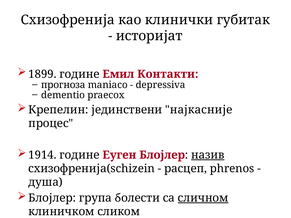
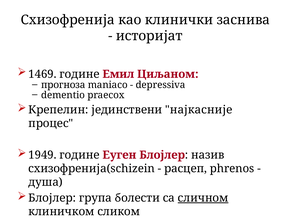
губитак: губитак -> заснива
1899: 1899 -> 1469
Контакти: Контакти -> Циљаном
1914: 1914 -> 1949
назив underline: present -> none
